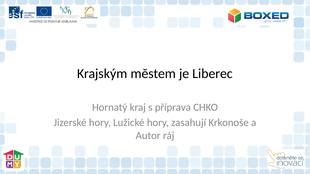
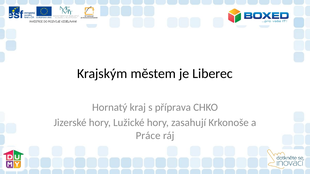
Autor: Autor -> Práce
